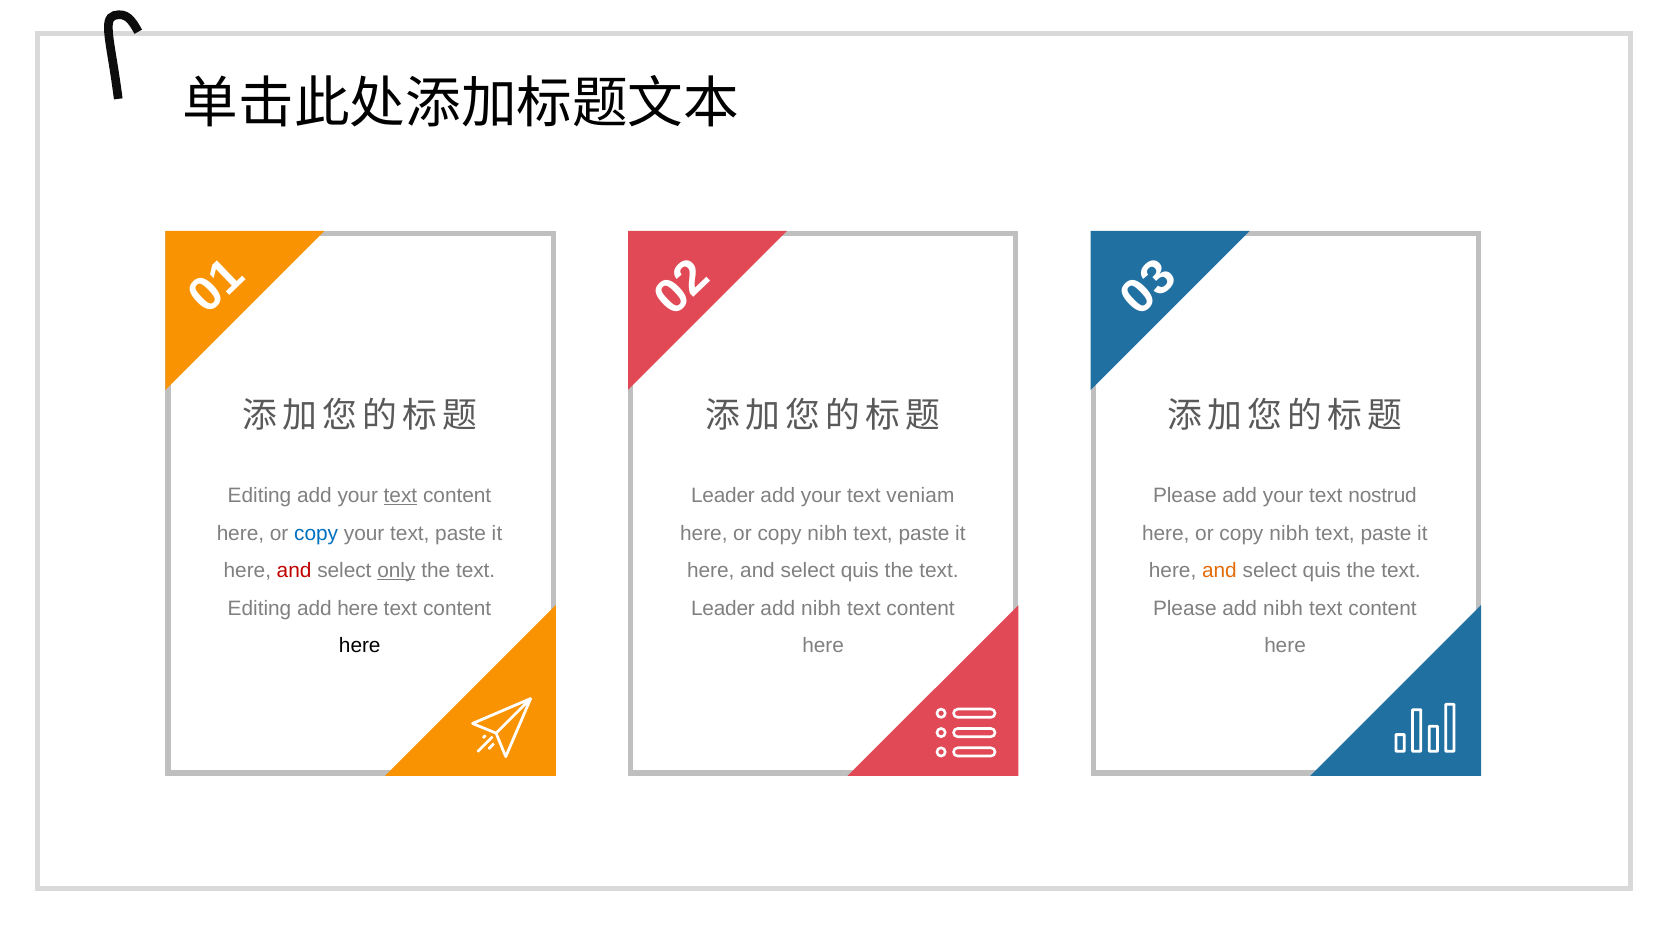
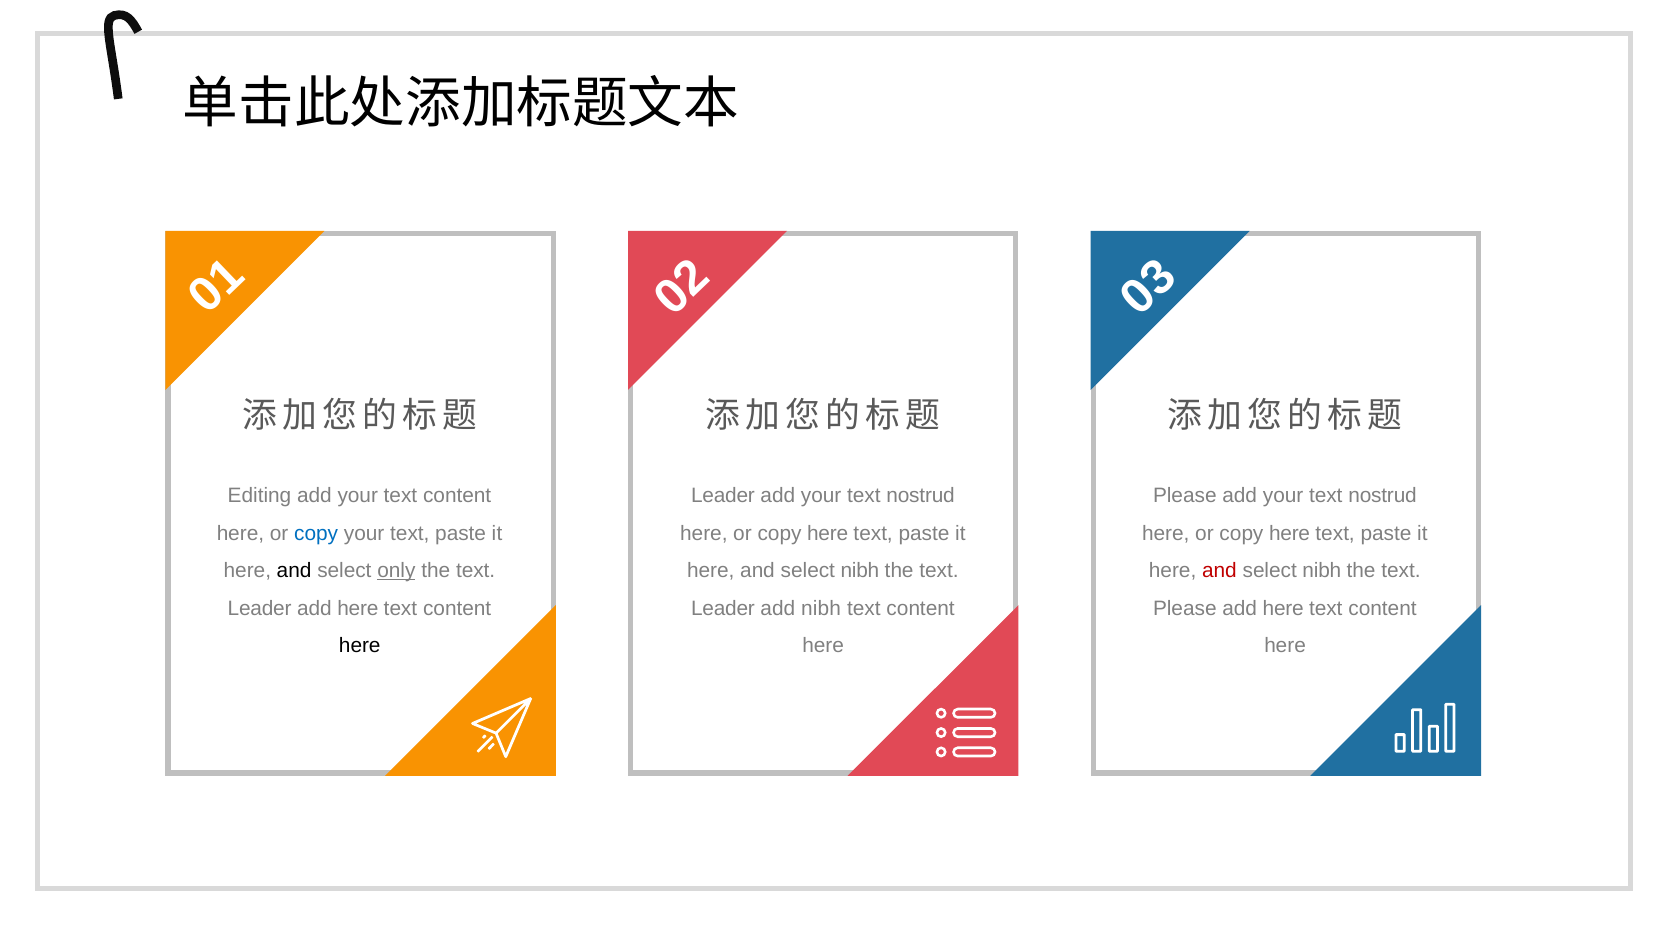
text at (400, 496) underline: present -> none
veniam at (920, 496): veniam -> nostrud
nibh at (827, 533): nibh -> here
nibh at (1289, 533): nibh -> here
and at (294, 571) colour: red -> black
quis at (860, 571): quis -> nibh
and at (1219, 571) colour: orange -> red
quis at (1322, 571): quis -> nibh
Editing at (259, 608): Editing -> Leader
Please add nibh: nibh -> here
